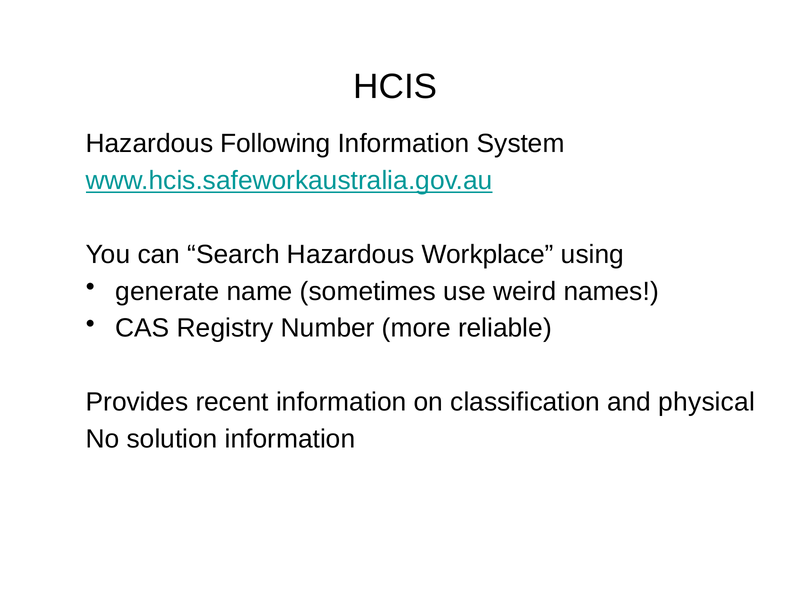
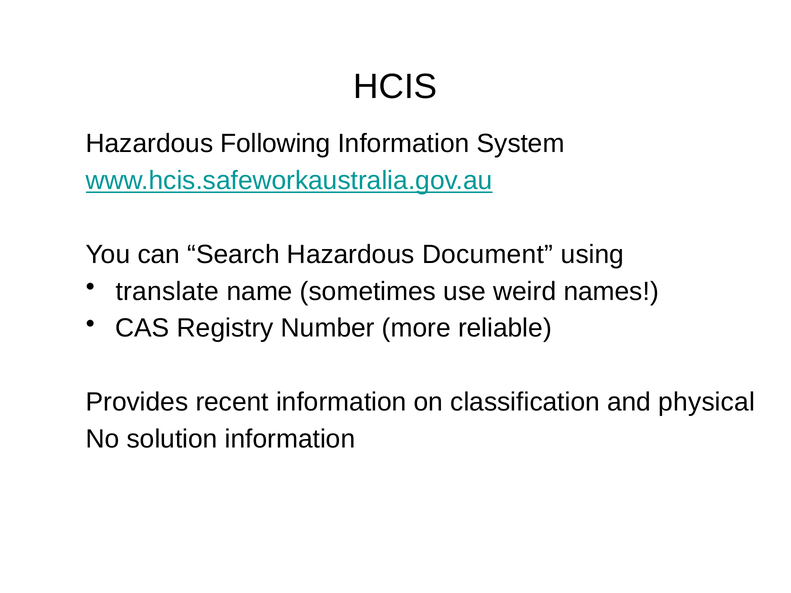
Workplace: Workplace -> Document
generate: generate -> translate
